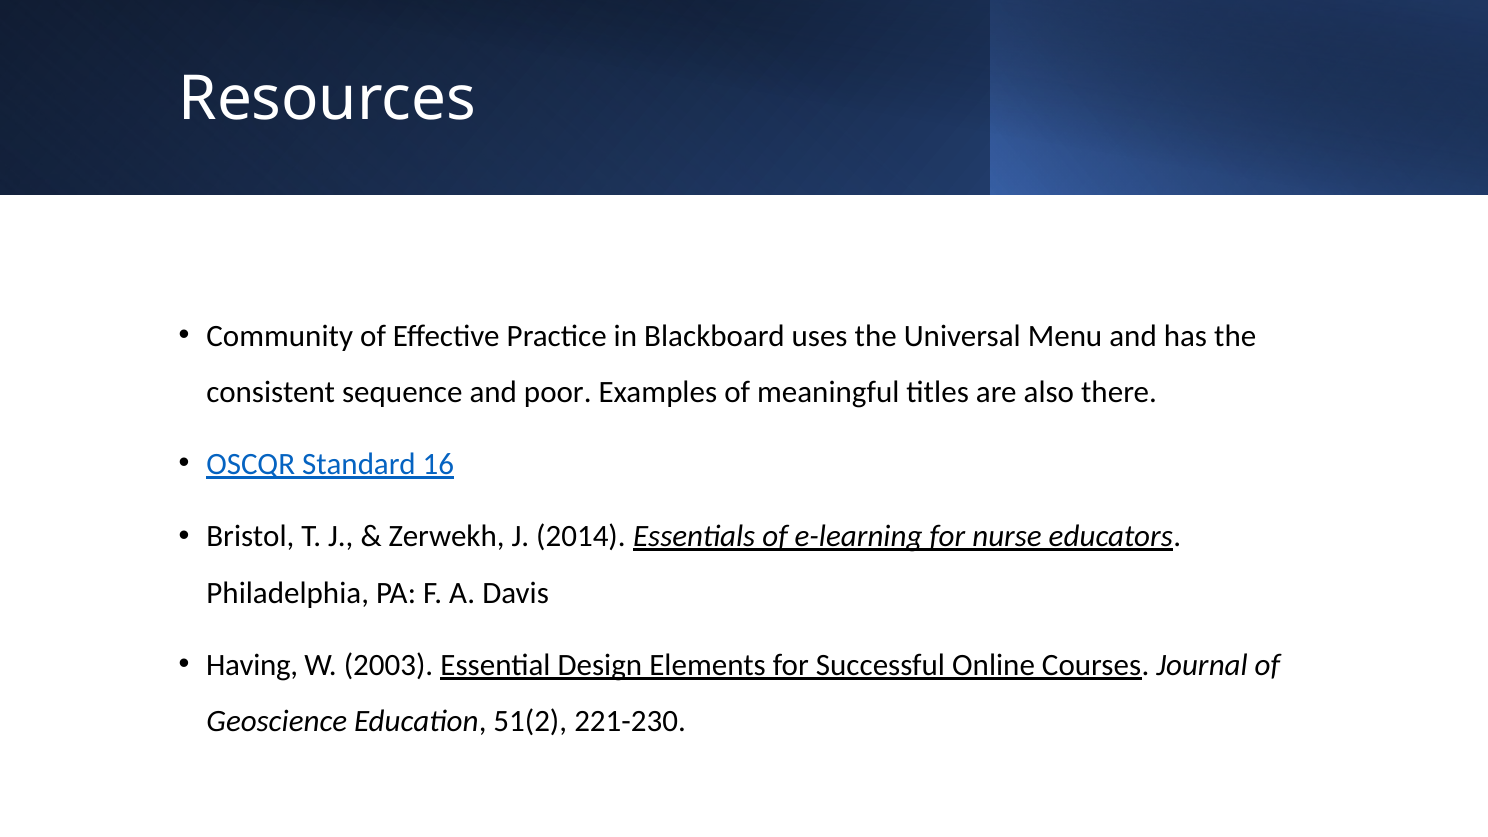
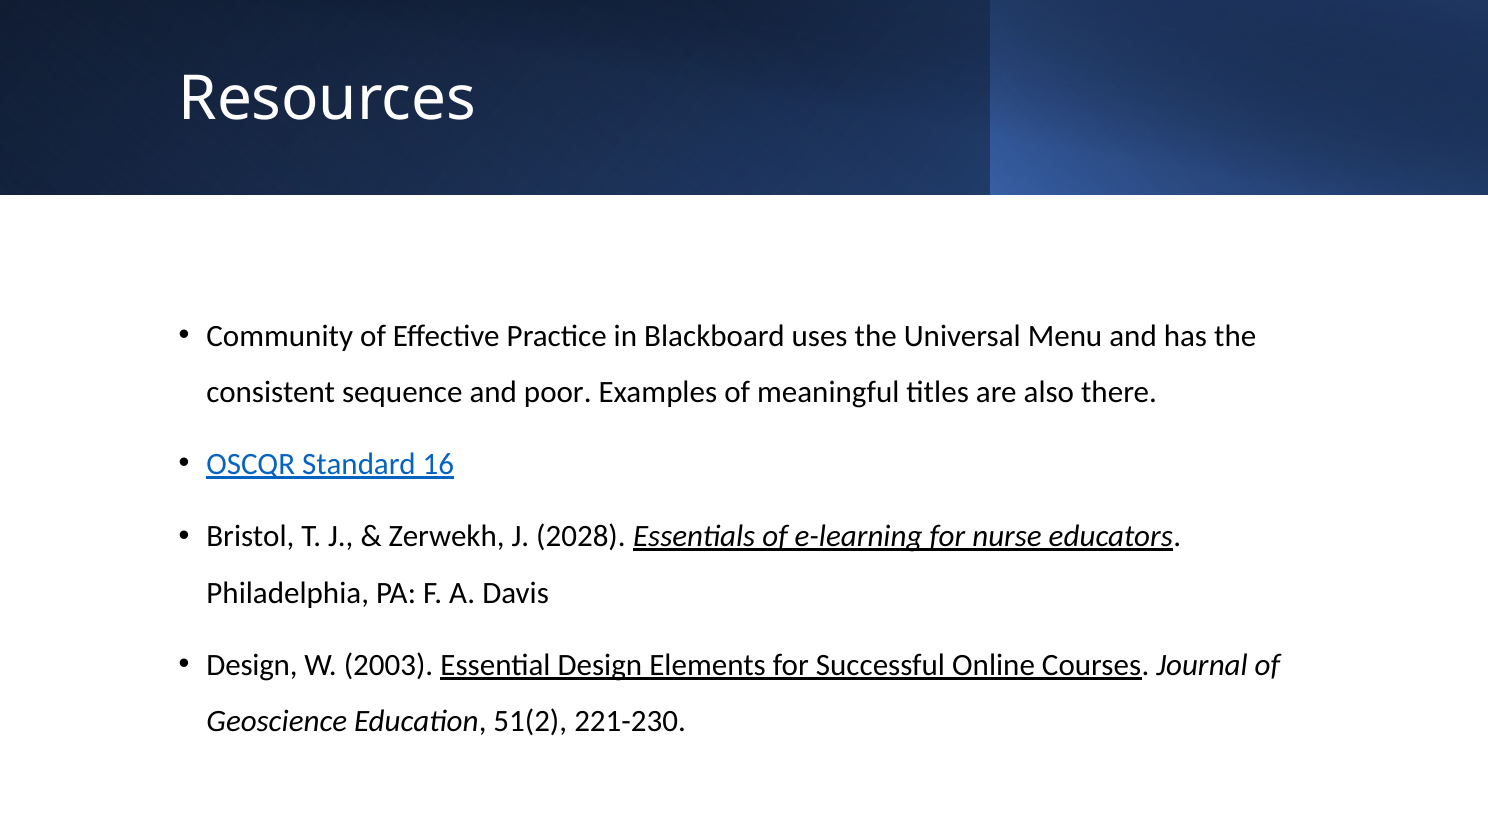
2014: 2014 -> 2028
Having at (252, 665): Having -> Design
